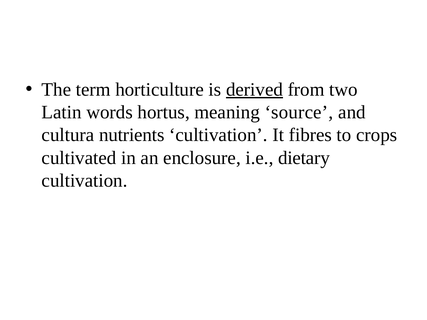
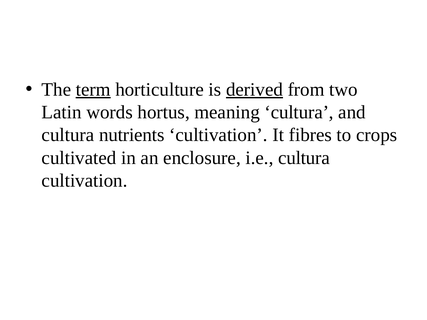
term underline: none -> present
meaning source: source -> cultura
i.e dietary: dietary -> cultura
